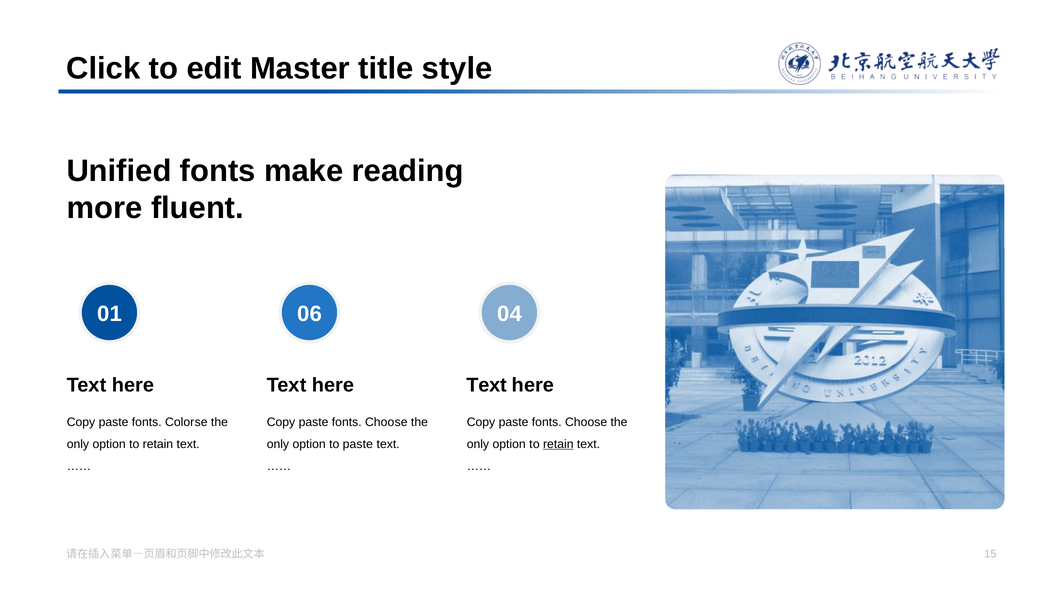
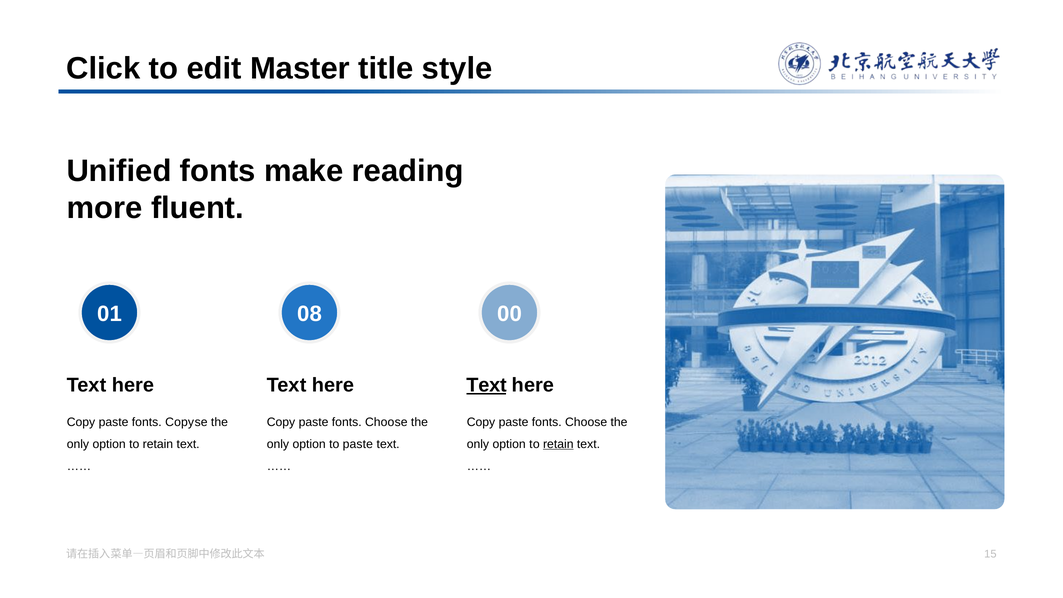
6: 6 -> 8
0 4: 4 -> 0
Text at (487, 385) underline: none -> present
fonts Color: Color -> Copy
